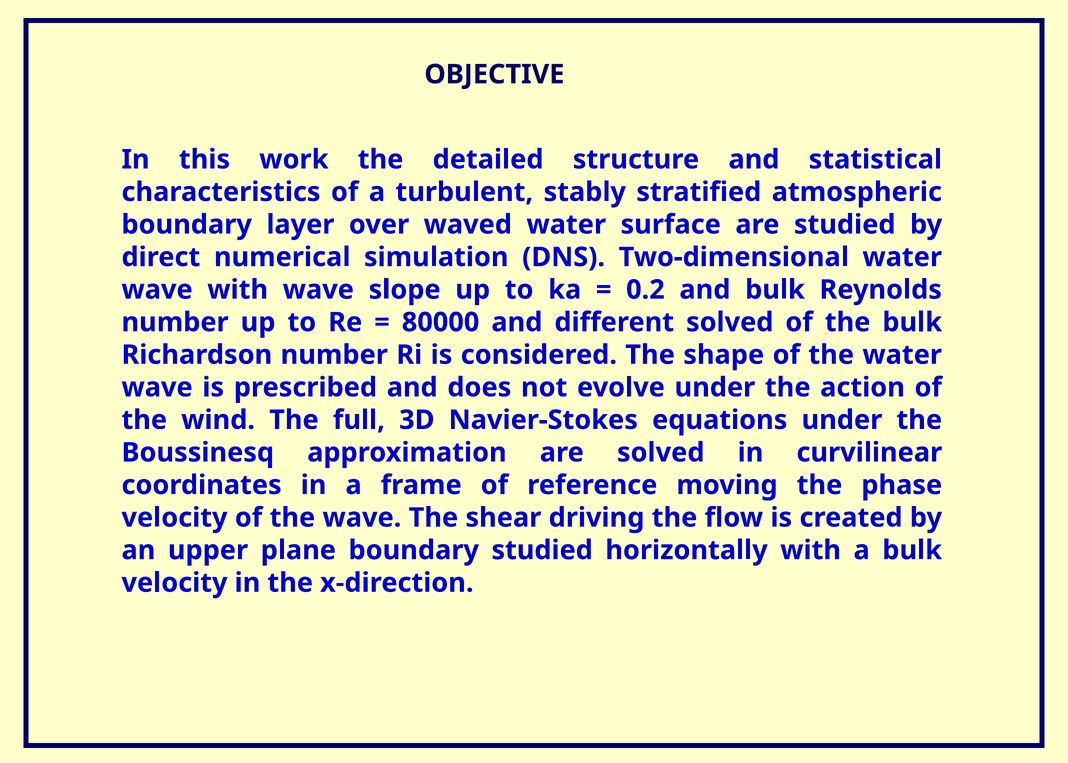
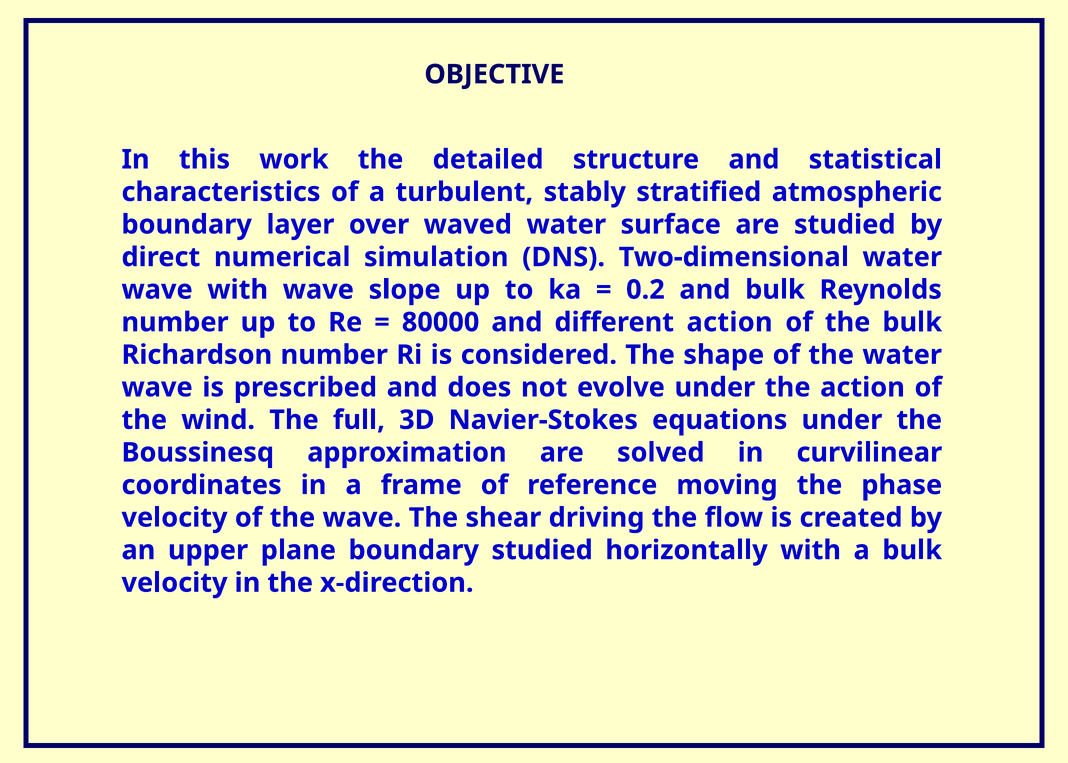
different solved: solved -> action
